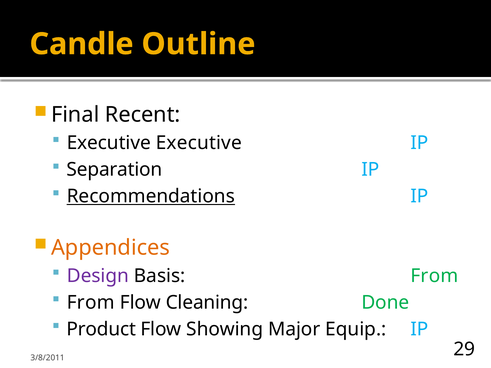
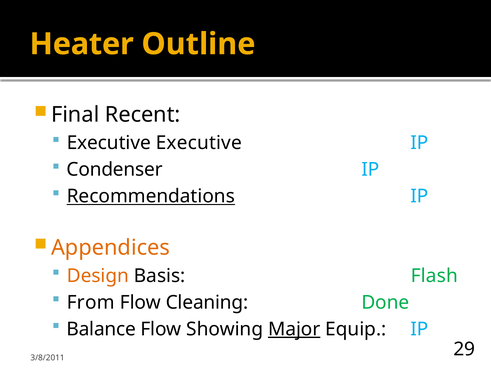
Candle: Candle -> Heater
Separation: Separation -> Condenser
Design colour: purple -> orange
Basis From: From -> Flash
Product: Product -> Balance
Major underline: none -> present
